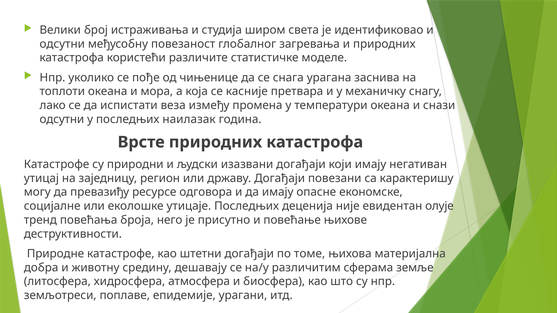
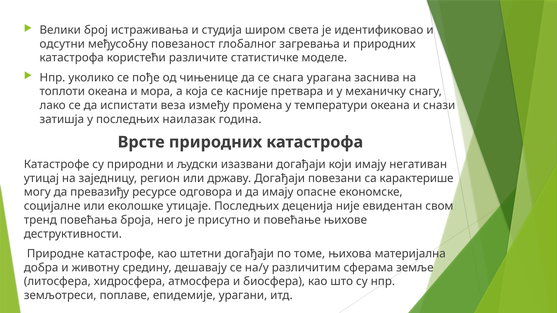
одсутни at (62, 119): одсутни -> затишја
карактеришу: карактеришу -> карактерише
олује: олује -> свом
